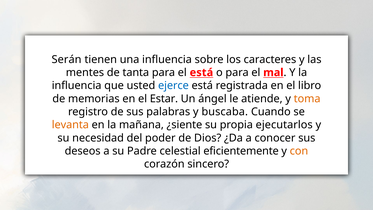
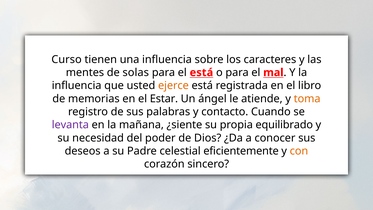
Serán: Serán -> Curso
tanta: tanta -> solas
ejerce colour: blue -> orange
buscaba: buscaba -> contacto
levanta colour: orange -> purple
ejecutarlos: ejecutarlos -> equilibrado
